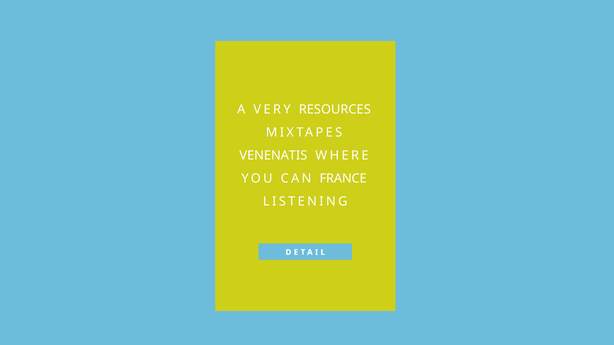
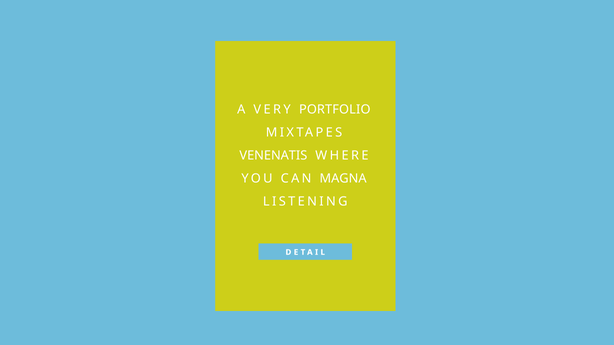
RESOURCES: RESOURCES -> PORTFOLIO
FRANCE: FRANCE -> MAGNA
